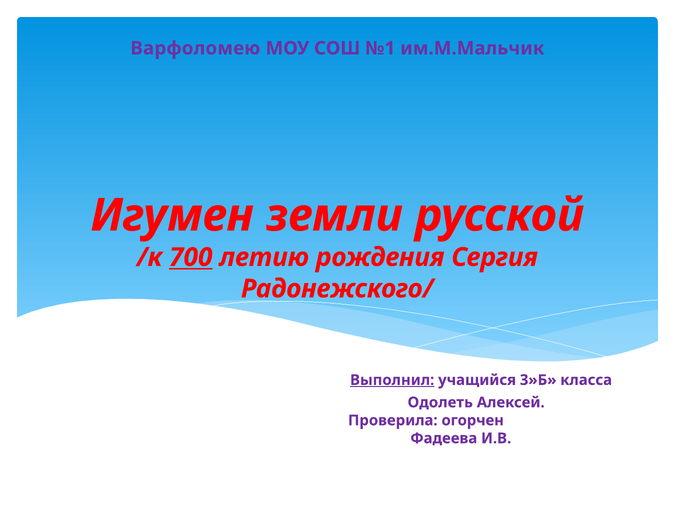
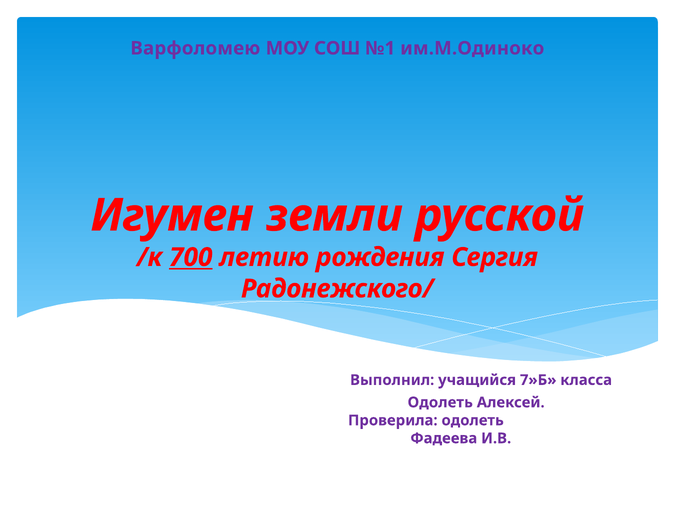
им.М.Мальчик: им.М.Мальчик -> им.М.Одиноко
Выполнил underline: present -> none
3»Б: 3»Б -> 7»Б
Проверила огорчен: огорчен -> одолеть
